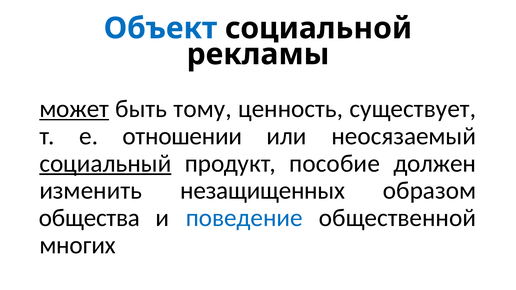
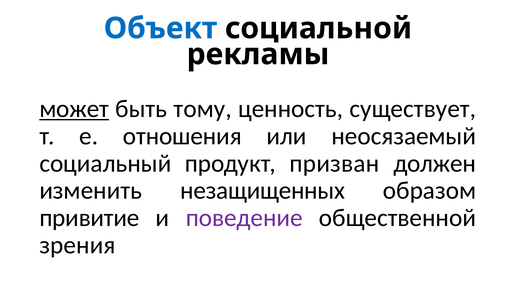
отношении: отношении -> отношения
социальный underline: present -> none
пособие: пособие -> призван
общества: общества -> привитие
поведение colour: blue -> purple
многих: многих -> зрения
